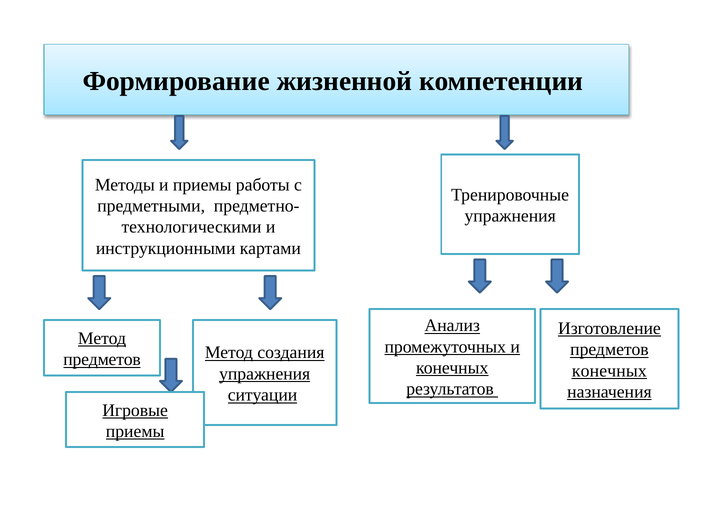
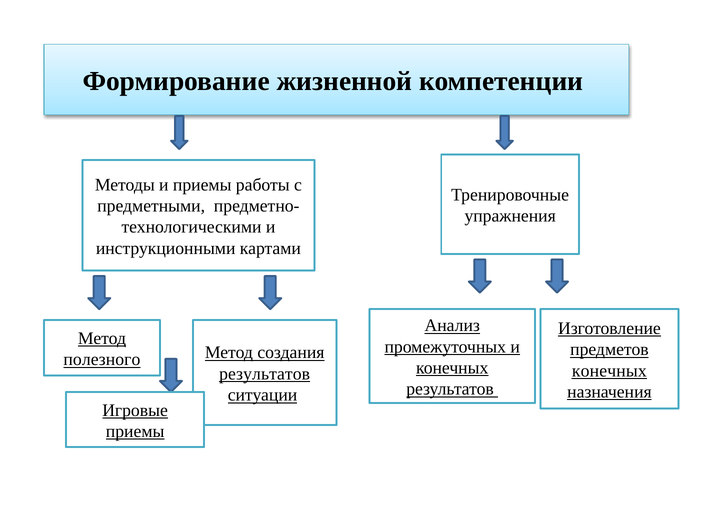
предметов at (102, 359): предметов -> полезного
упражнения at (265, 373): упражнения -> результатов
